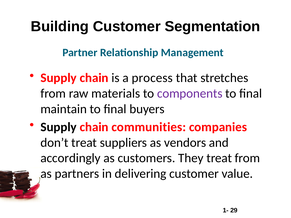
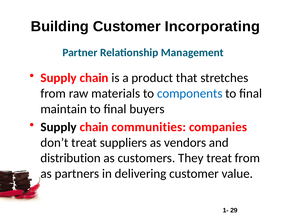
Segmentation: Segmentation -> Incorporating
process: process -> product
components colour: purple -> blue
accordingly: accordingly -> distribution
